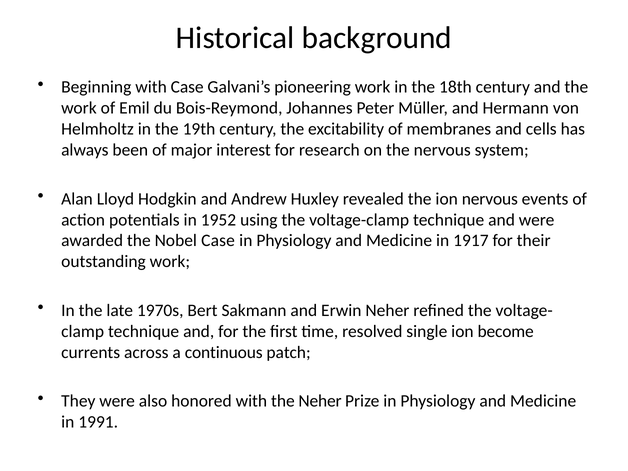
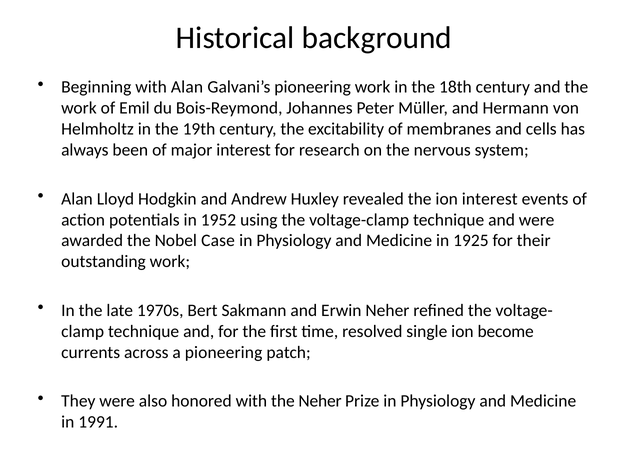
with Case: Case -> Alan
ion nervous: nervous -> interest
1917: 1917 -> 1925
a continuous: continuous -> pioneering
